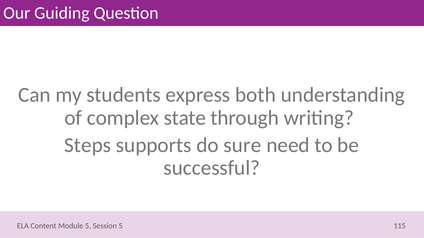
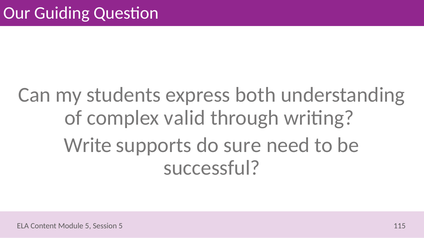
state: state -> valid
Steps: Steps -> Write
